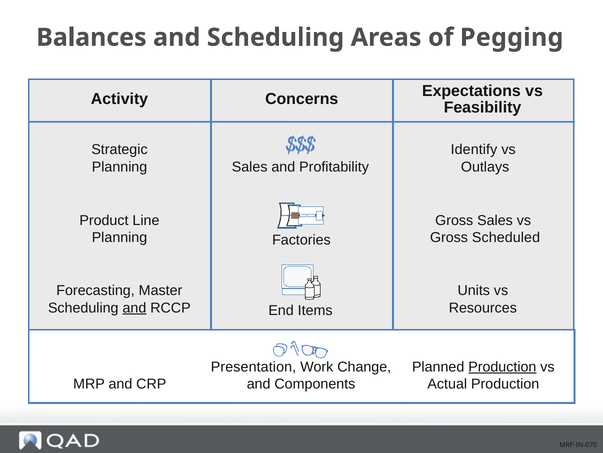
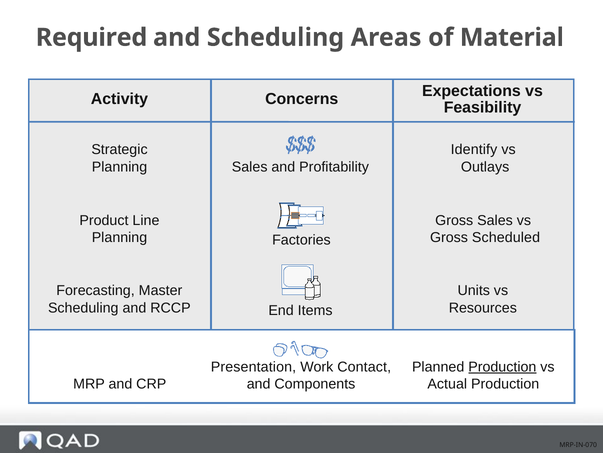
Balances: Balances -> Required
Pegging: Pegging -> Material
and at (134, 307) underline: present -> none
Change: Change -> Contact
